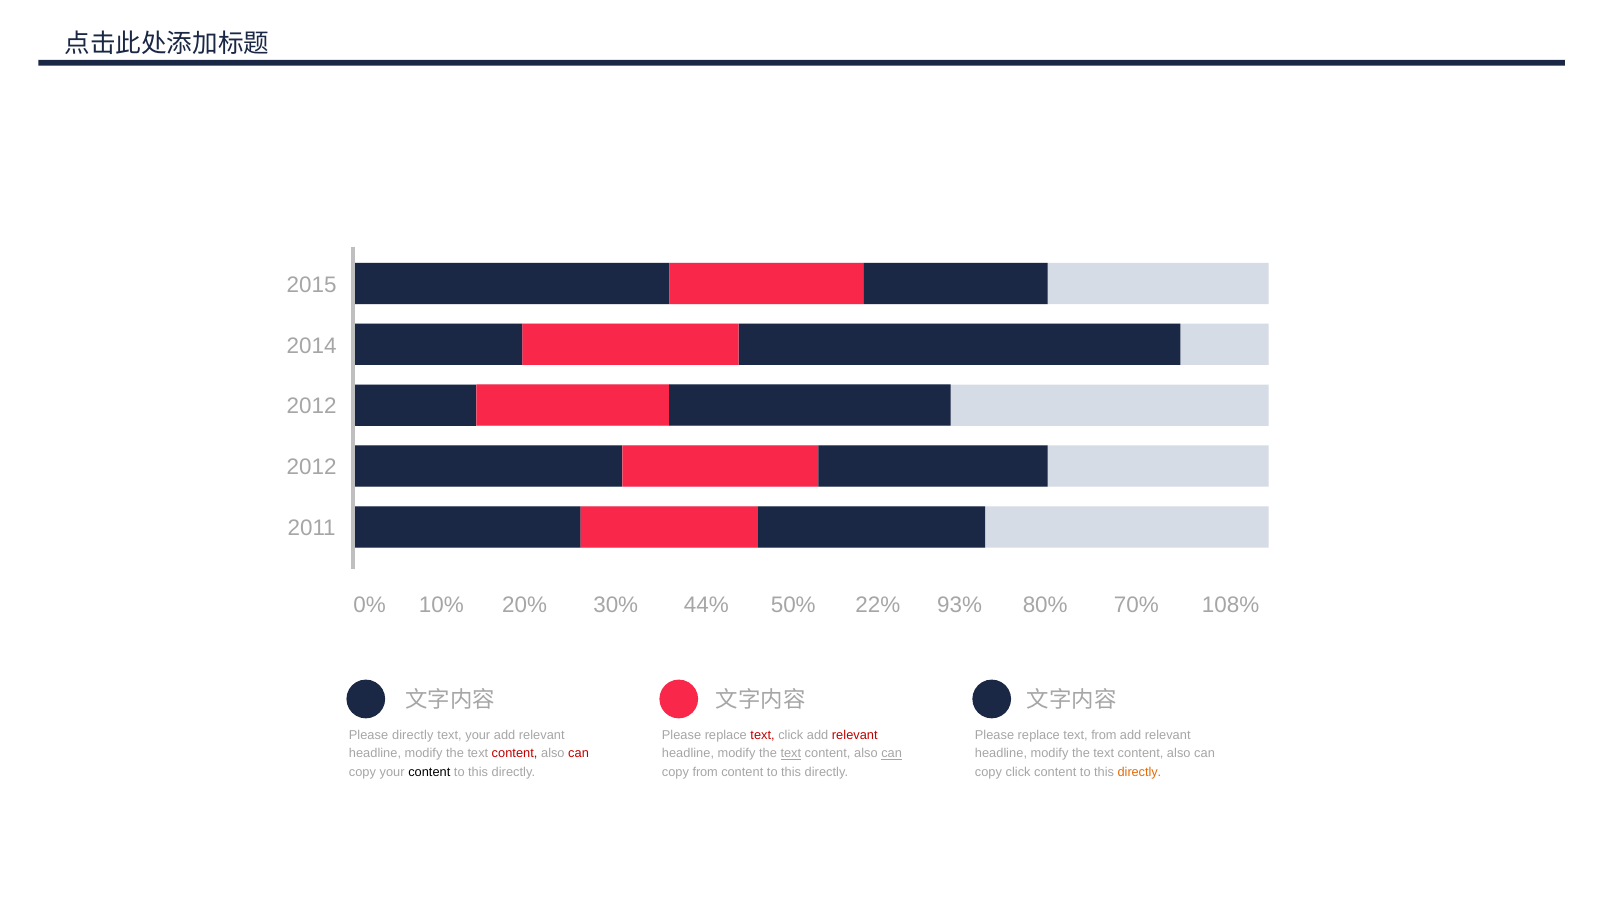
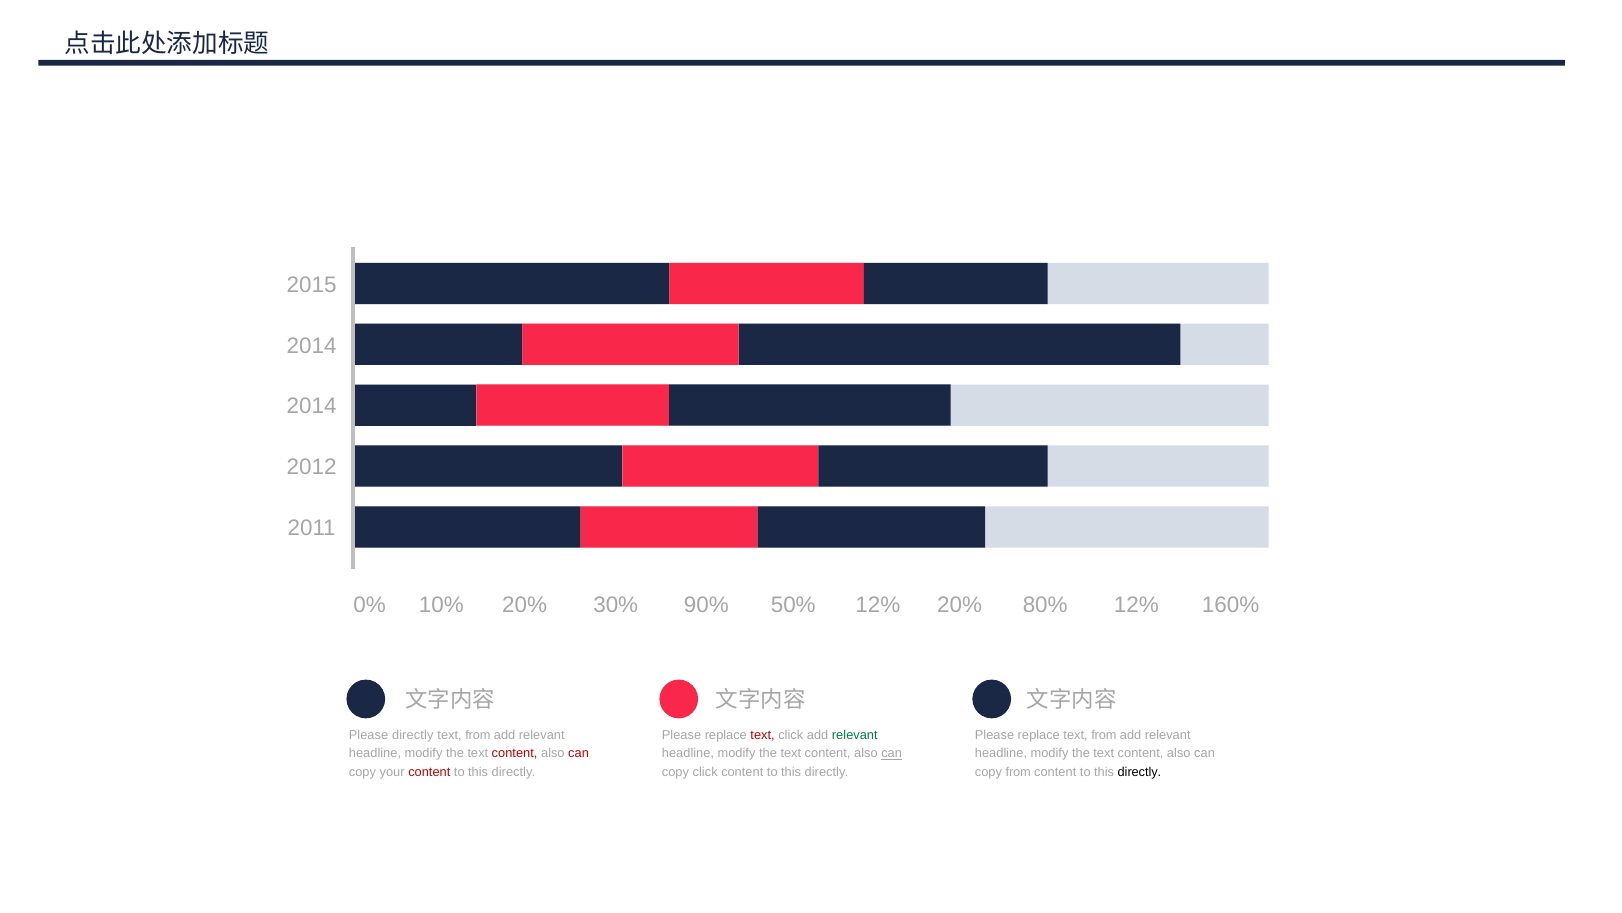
2012 at (312, 406): 2012 -> 2014
44%: 44% -> 90%
50% 22%: 22% -> 12%
20% 93%: 93% -> 20%
80% 70%: 70% -> 12%
108%: 108% -> 160%
your at (478, 735): your -> from
relevant at (855, 735) colour: red -> green
text at (791, 753) underline: present -> none
content at (429, 771) colour: black -> red
copy from: from -> click
copy click: click -> from
directly at (1139, 771) colour: orange -> black
